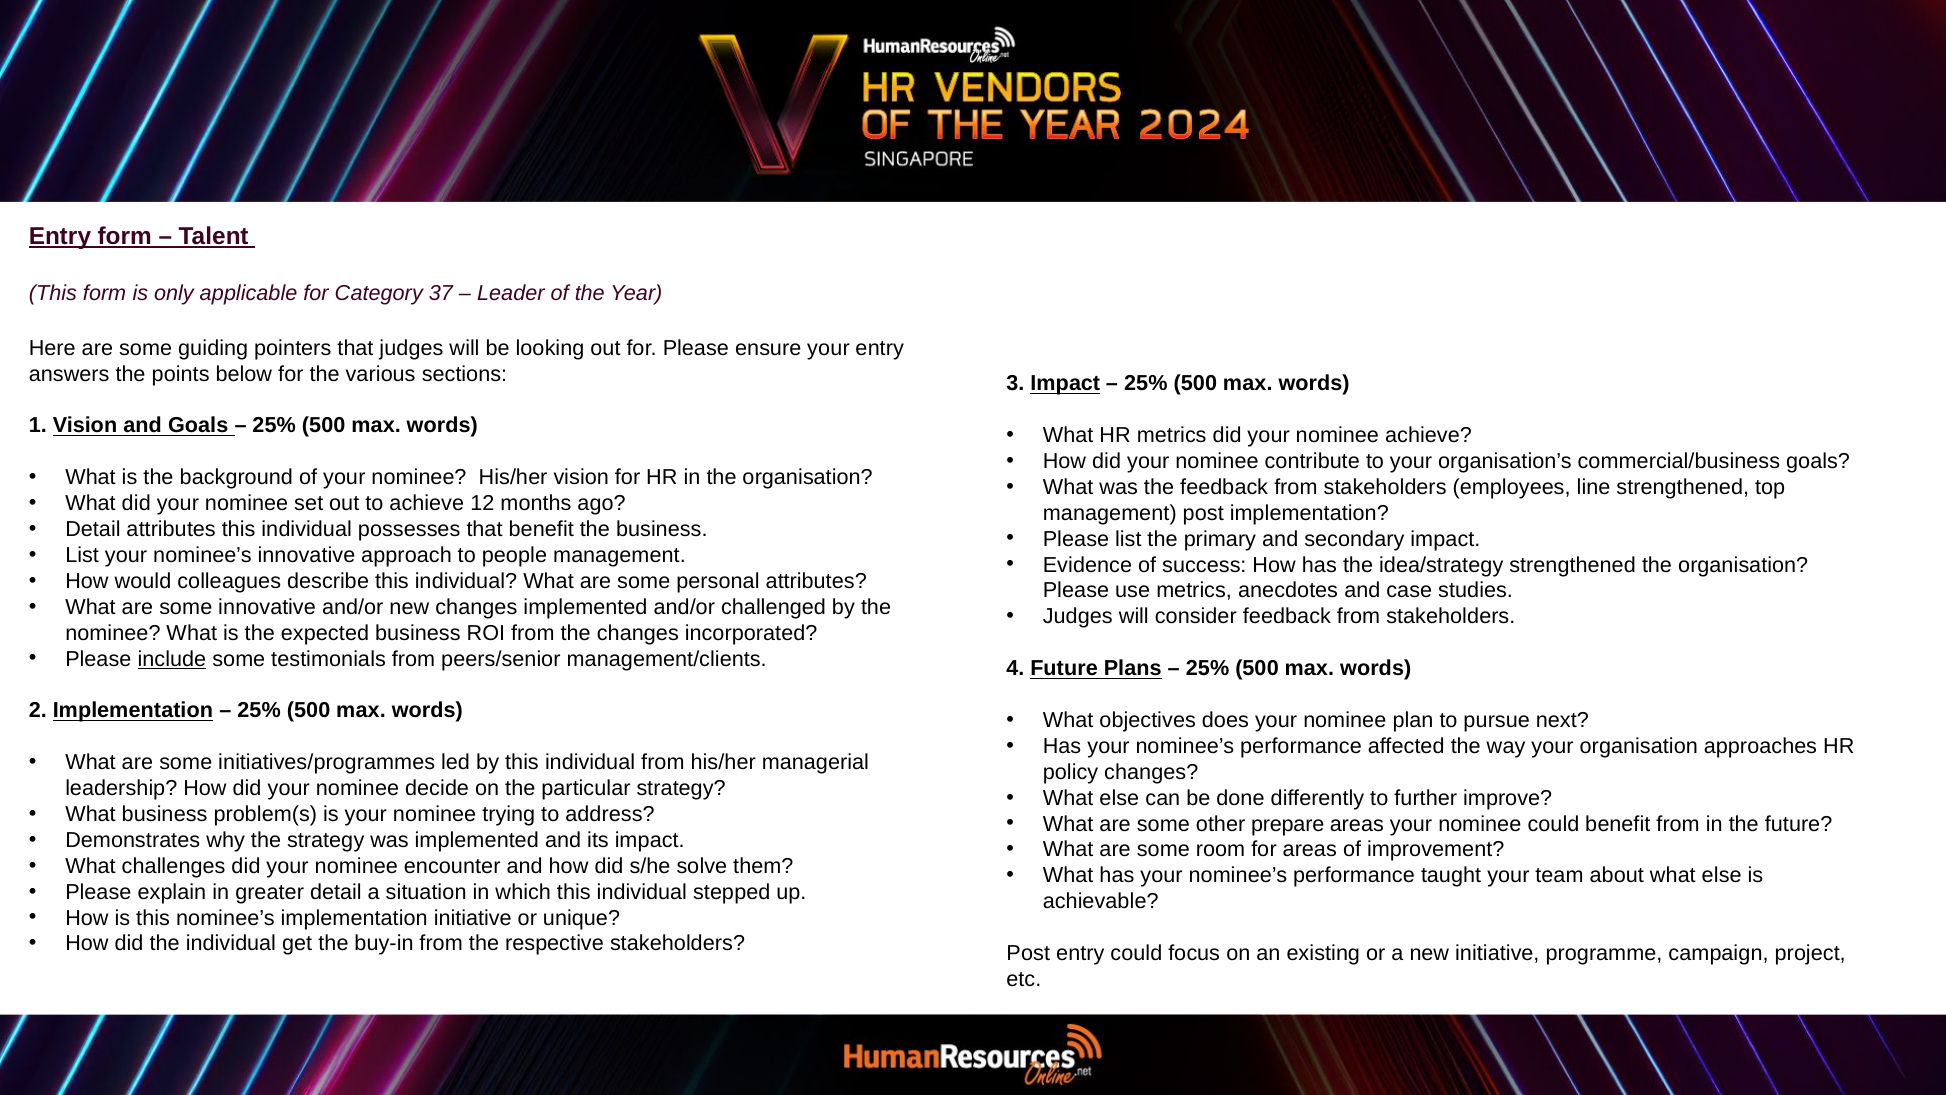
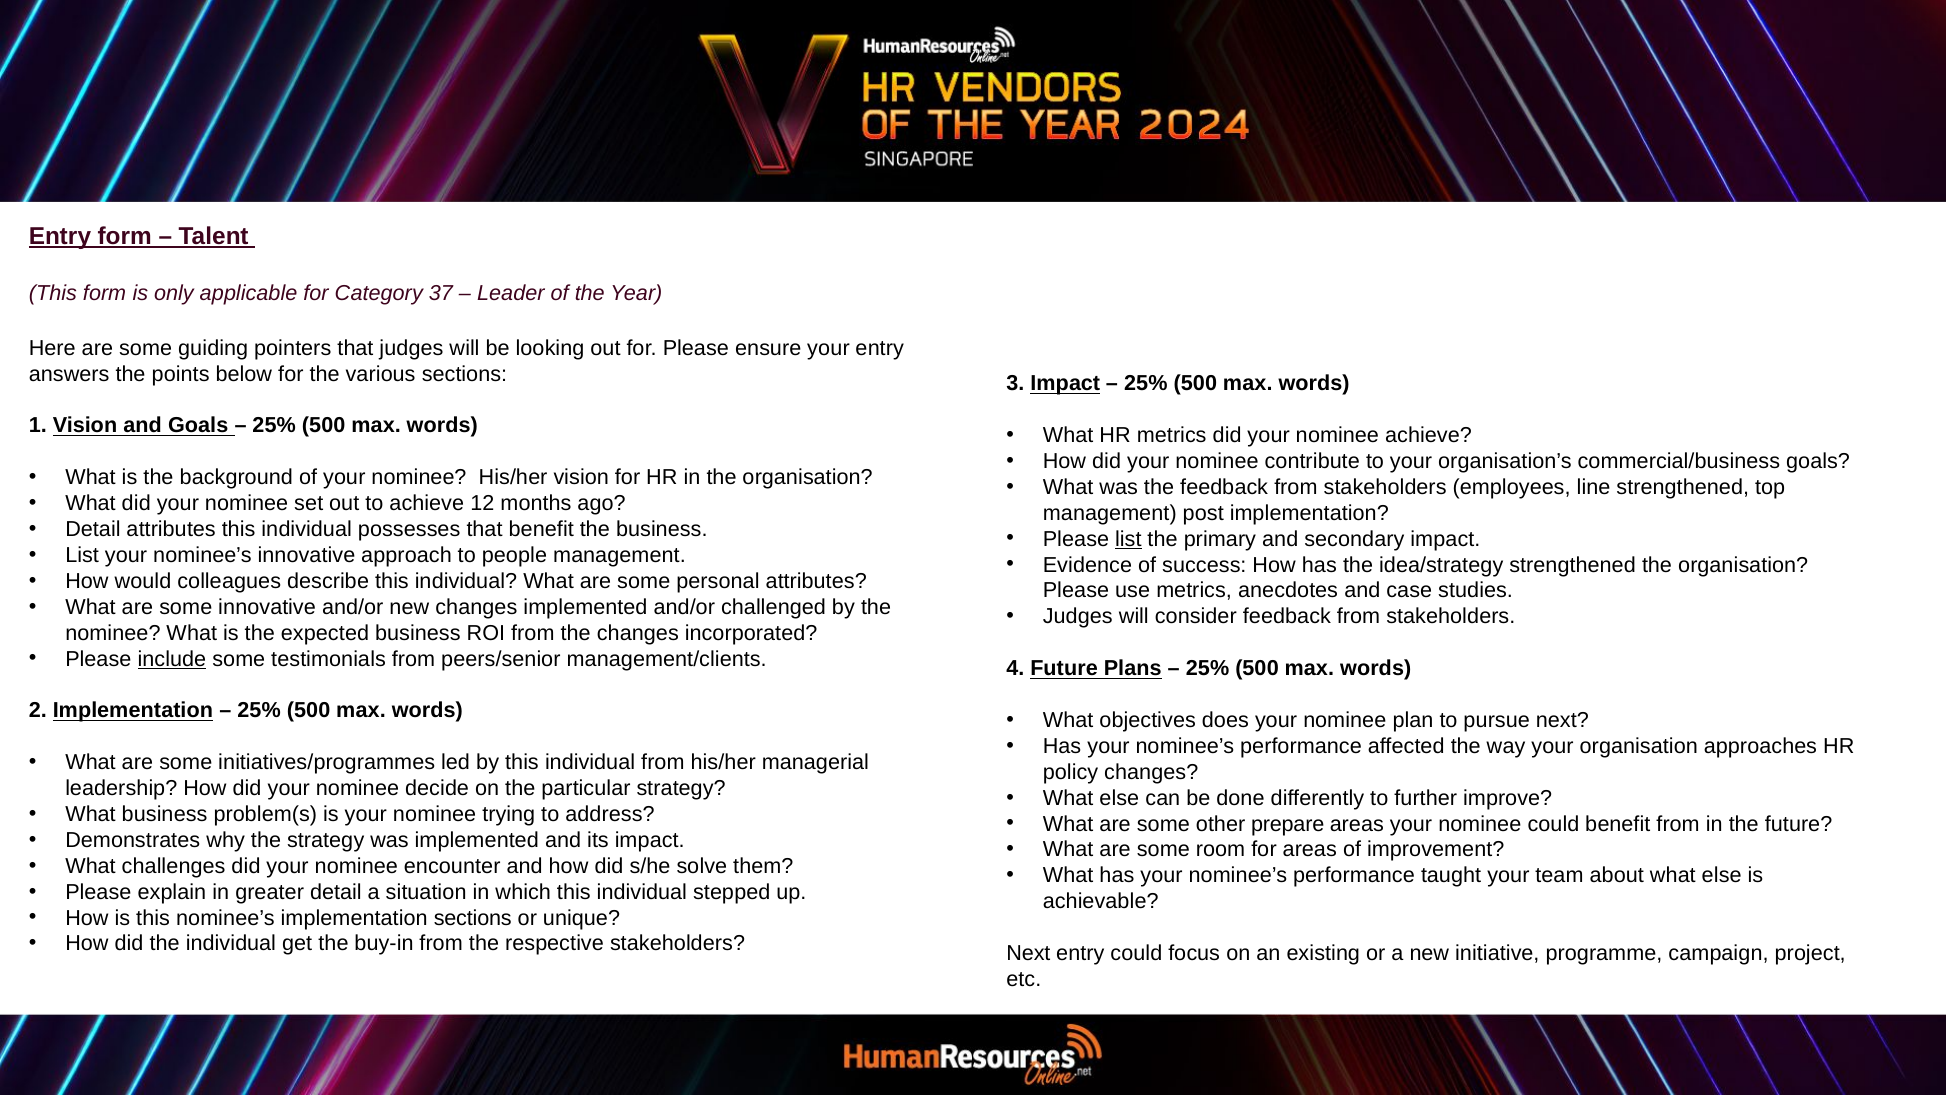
list at (1128, 539) underline: none -> present
implementation initiative: initiative -> sections
Post at (1028, 953): Post -> Next
